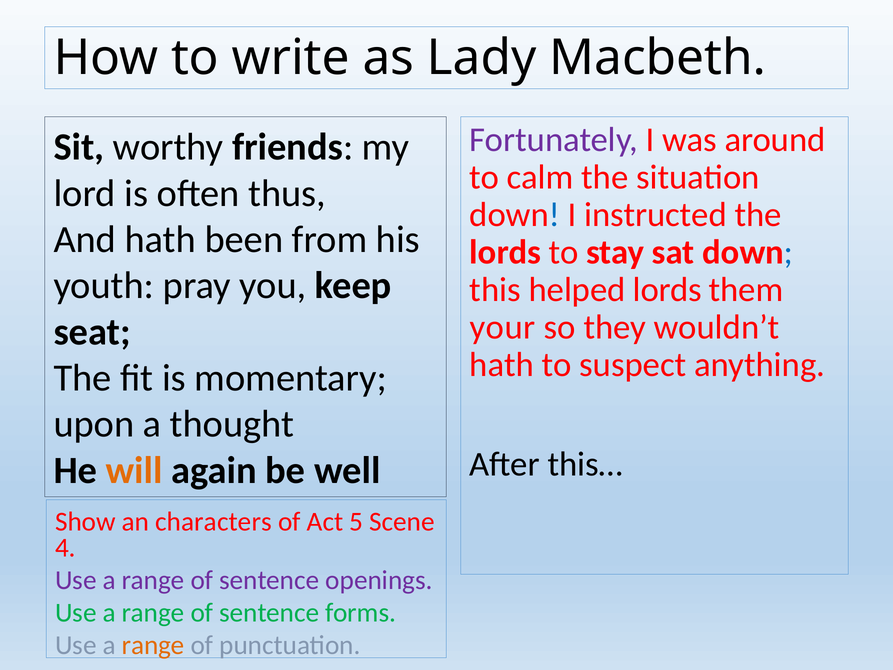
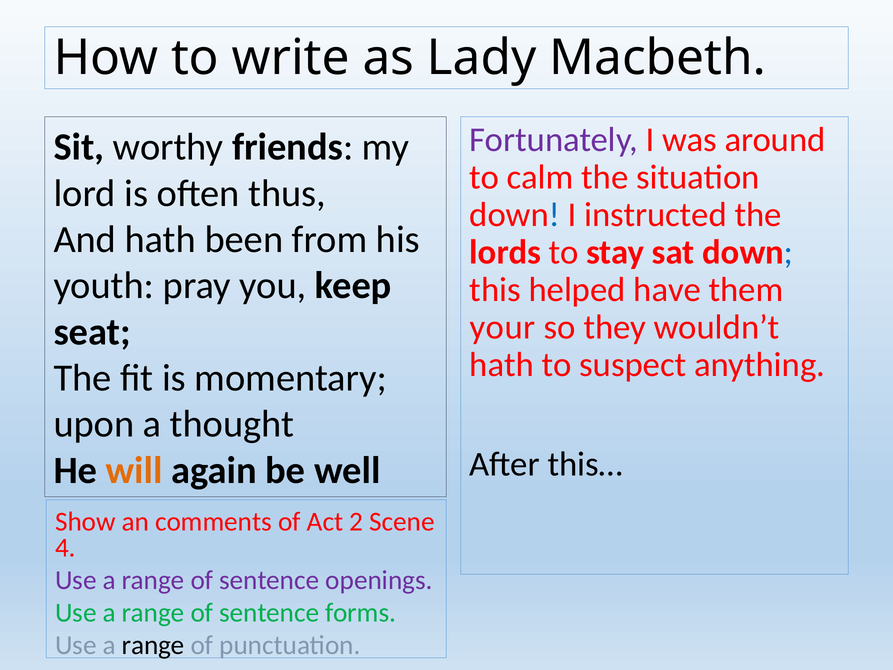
helped lords: lords -> have
characters: characters -> comments
5: 5 -> 2
range at (153, 645) colour: orange -> black
